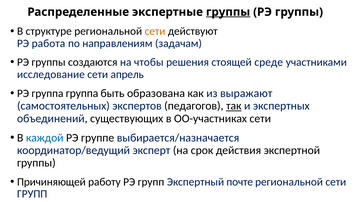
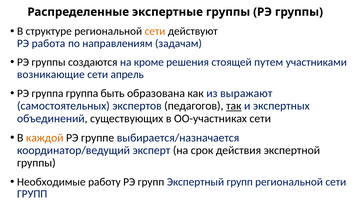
группы at (228, 12) underline: present -> none
чтобы: чтобы -> кроме
среде: среде -> путем
исследование: исследование -> возникающие
каждой colour: blue -> orange
Причиняющей: Причиняющей -> Необходимые
Экспертный почте: почте -> групп
